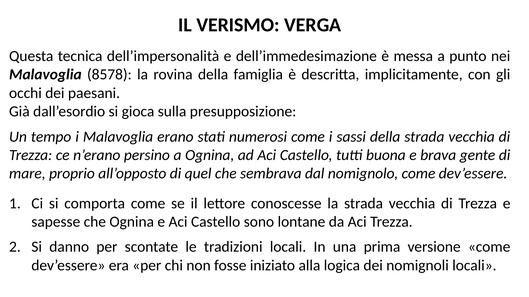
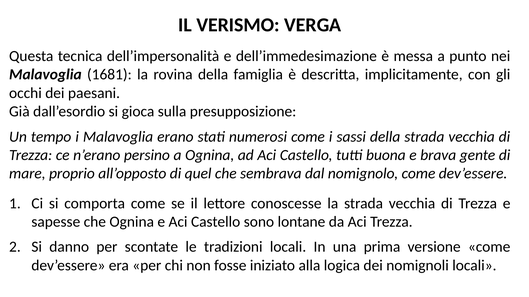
8578: 8578 -> 1681
